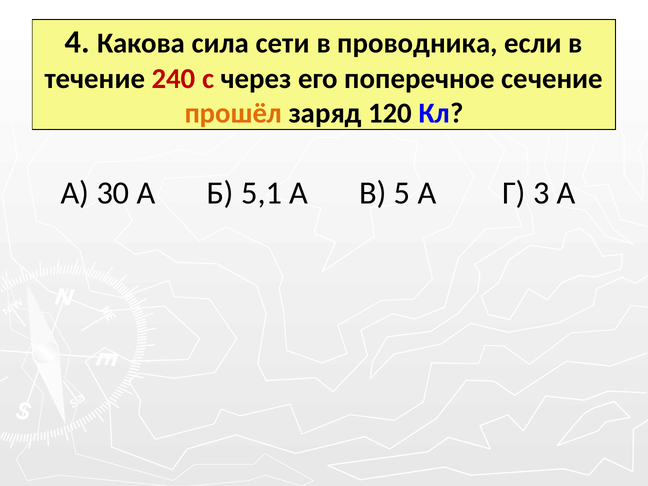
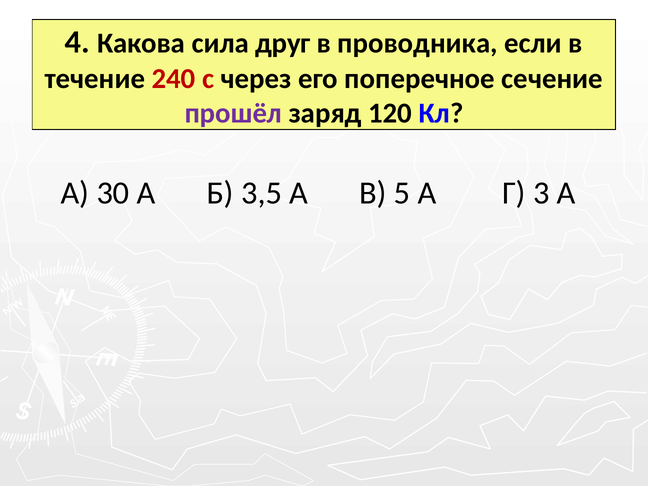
сети: сети -> друг
прошёл colour: orange -> purple
5,1: 5,1 -> 3,5
